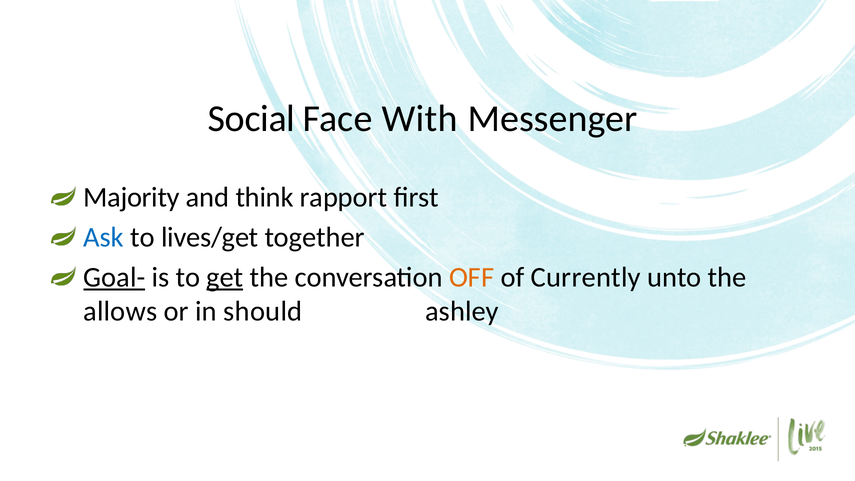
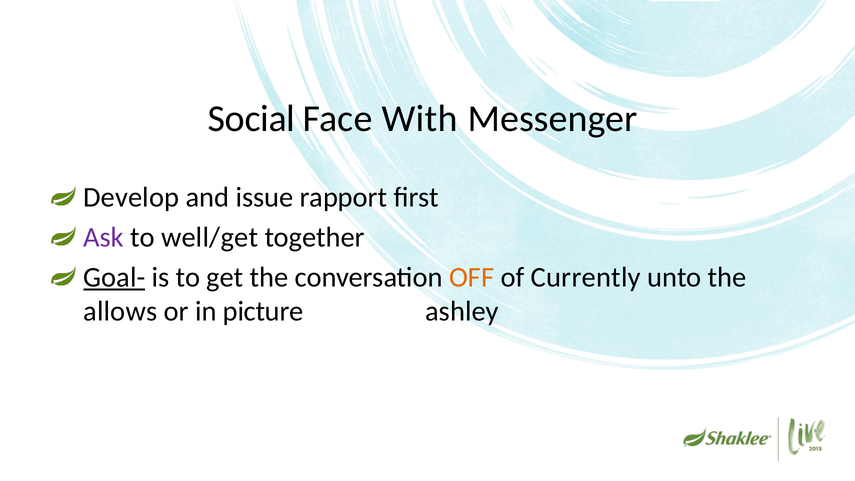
Majority: Majority -> Develop
think: think -> issue
Ask colour: blue -> purple
lives/get: lives/get -> well/get
get underline: present -> none
should: should -> picture
